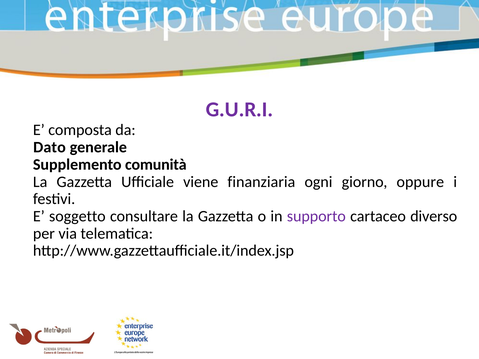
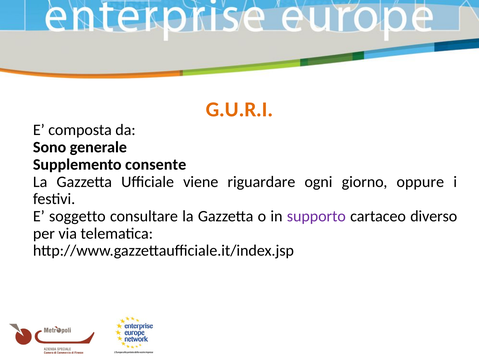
G.U.R.I colour: purple -> orange
Dato: Dato -> Sono
comunità: comunità -> consente
finanziaria: finanziaria -> riguardare
